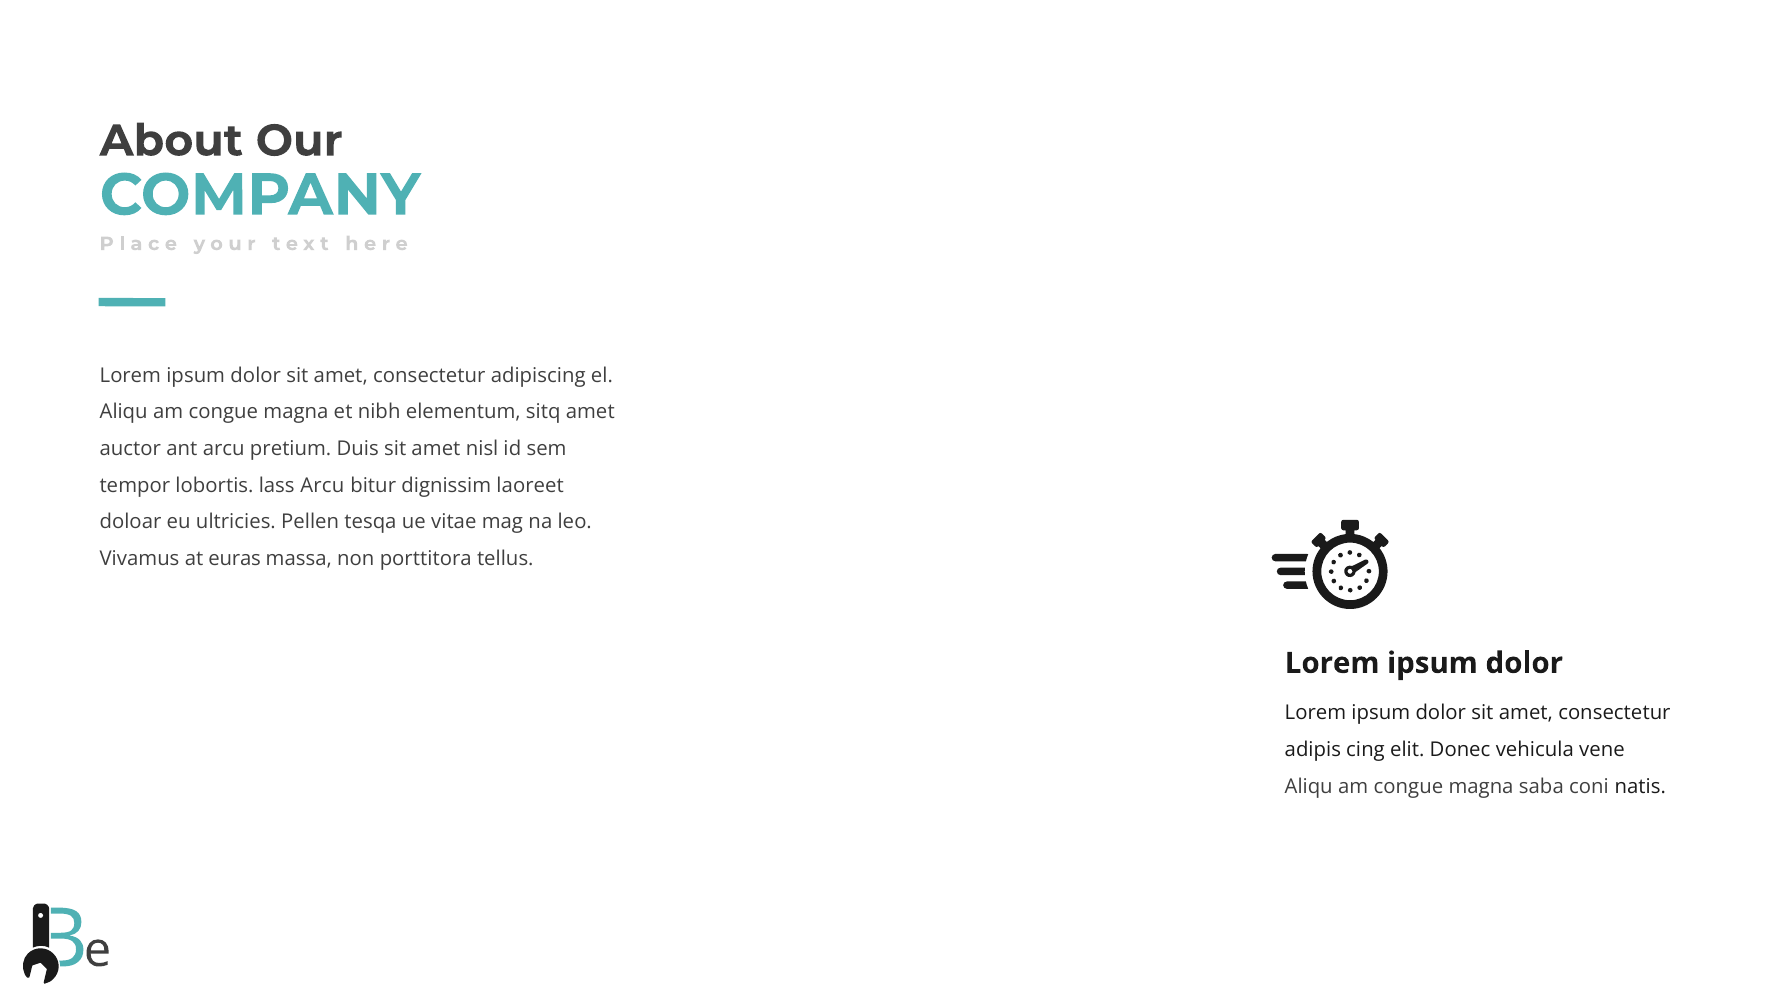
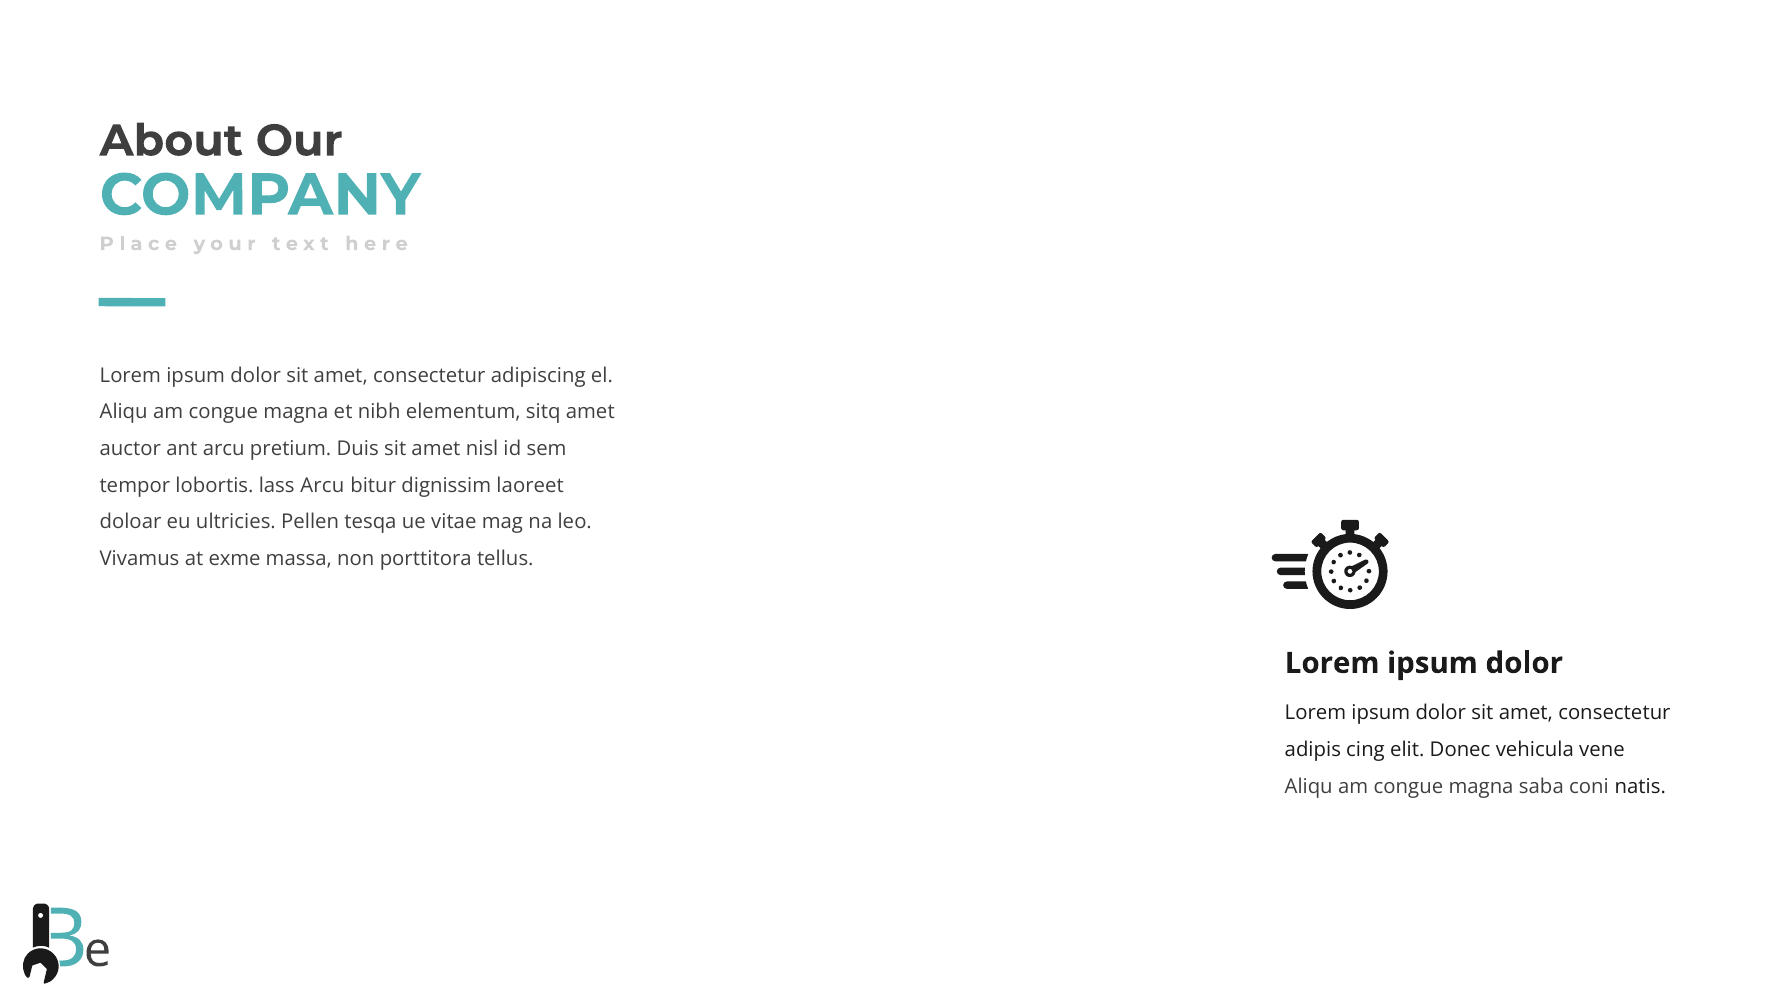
euras: euras -> exme
